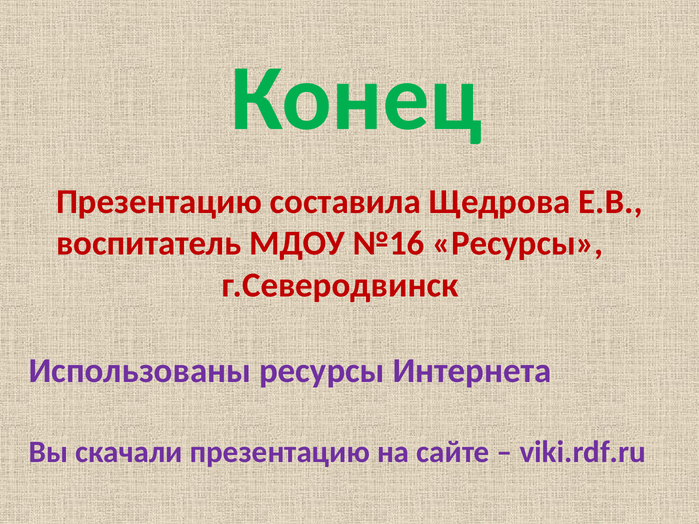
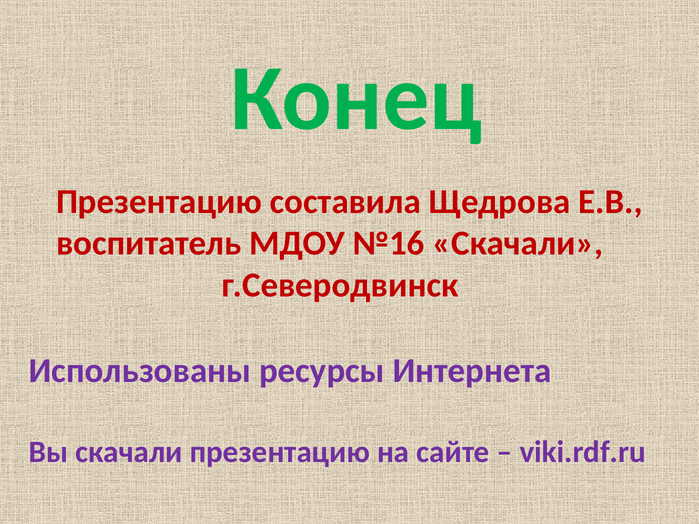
№16 Ресурсы: Ресурсы -> Скачали
